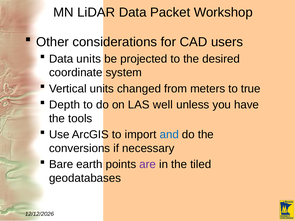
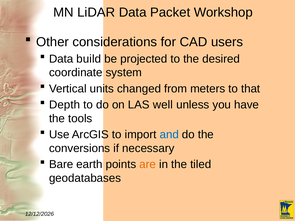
Data units: units -> build
true: true -> that
are colour: purple -> orange
